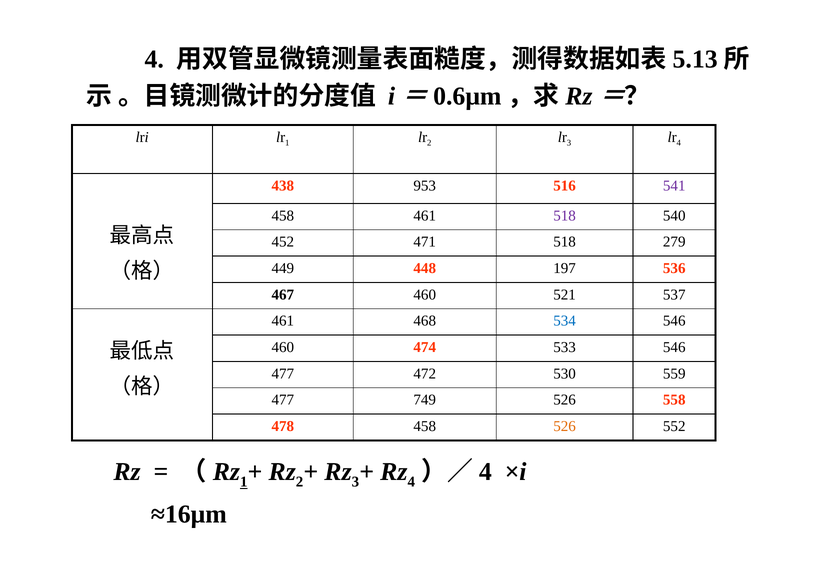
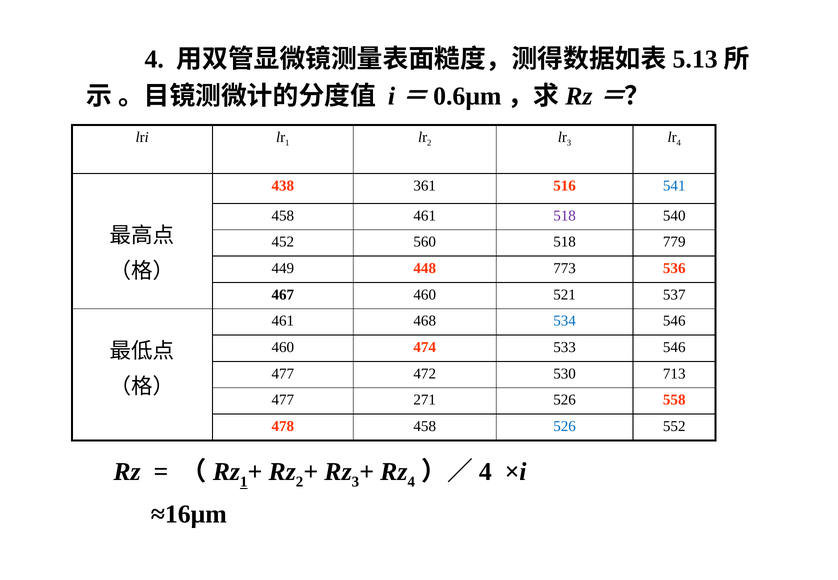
953: 953 -> 361
541 colour: purple -> blue
471: 471 -> 560
279: 279 -> 779
197: 197 -> 773
559: 559 -> 713
749: 749 -> 271
526 at (565, 426) colour: orange -> blue
